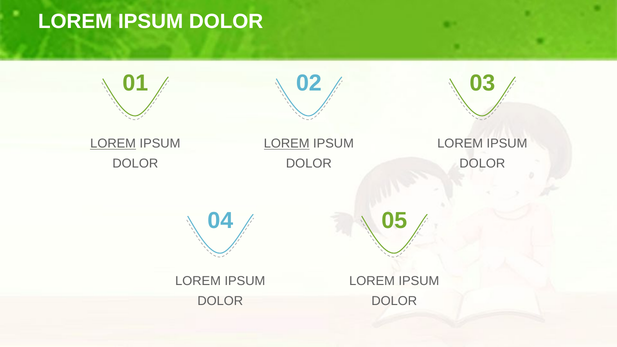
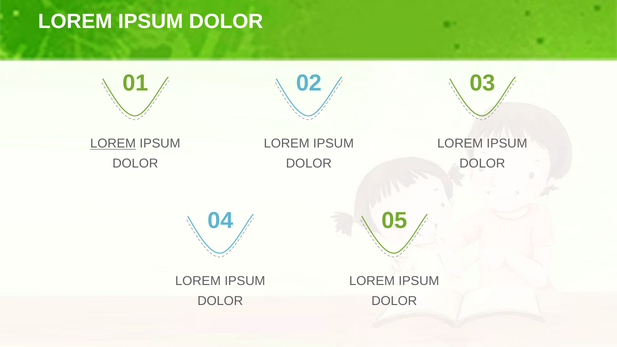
LOREM at (287, 144) underline: present -> none
